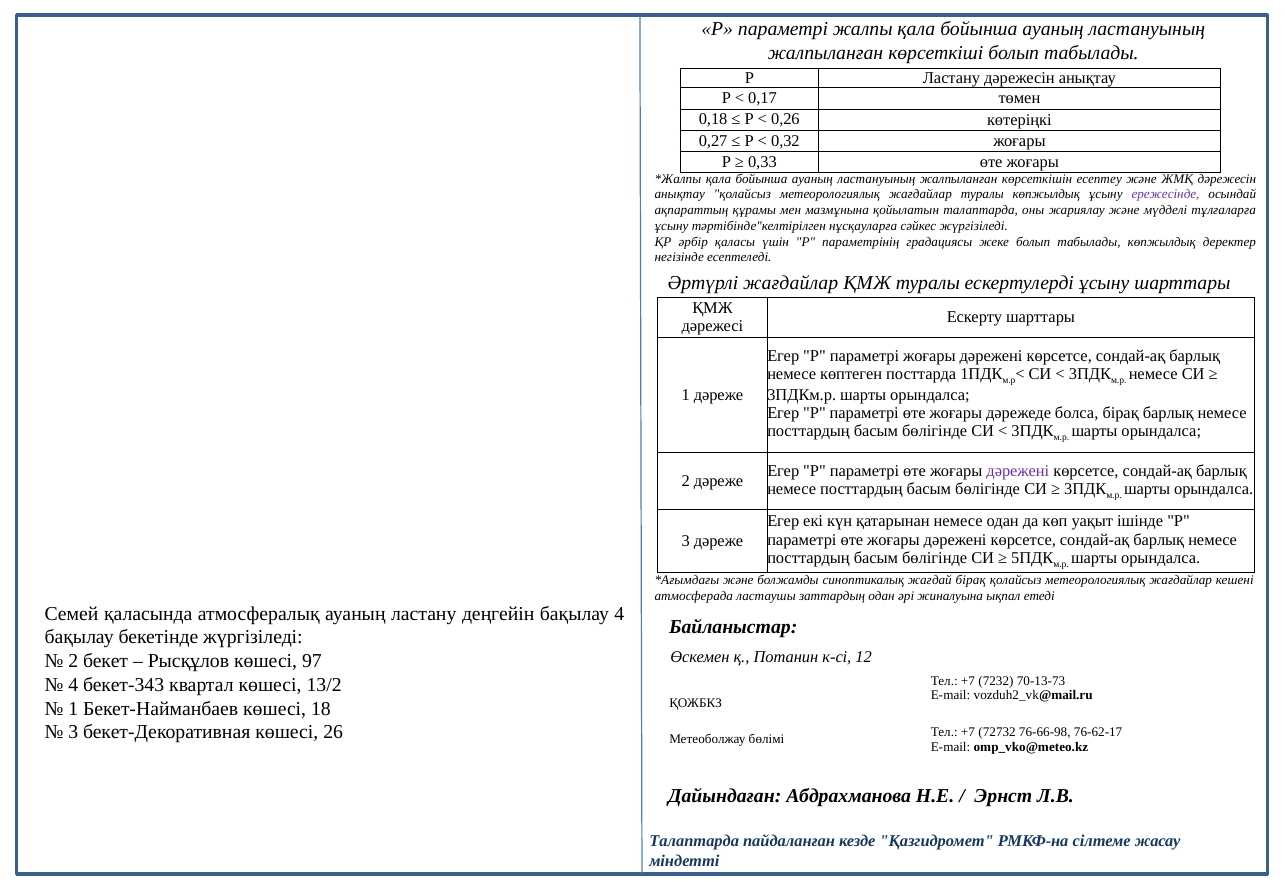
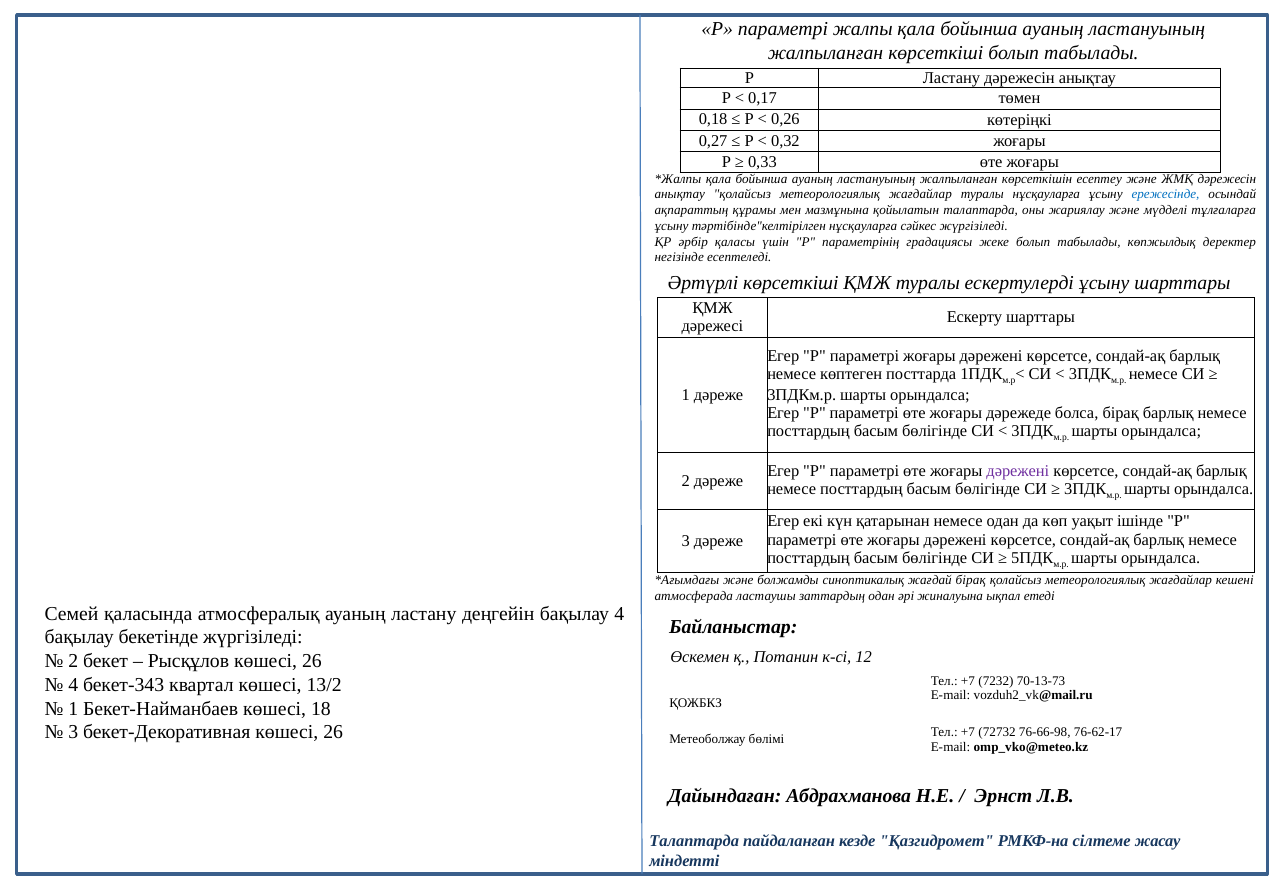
туралы көпжылдық: көпжылдық -> нұсқауларға
ережесінде colour: purple -> blue
Әртүрлі жағдайлар: жағдайлар -> көрсеткіші
Рысқұлов көшесі 97: 97 -> 26
